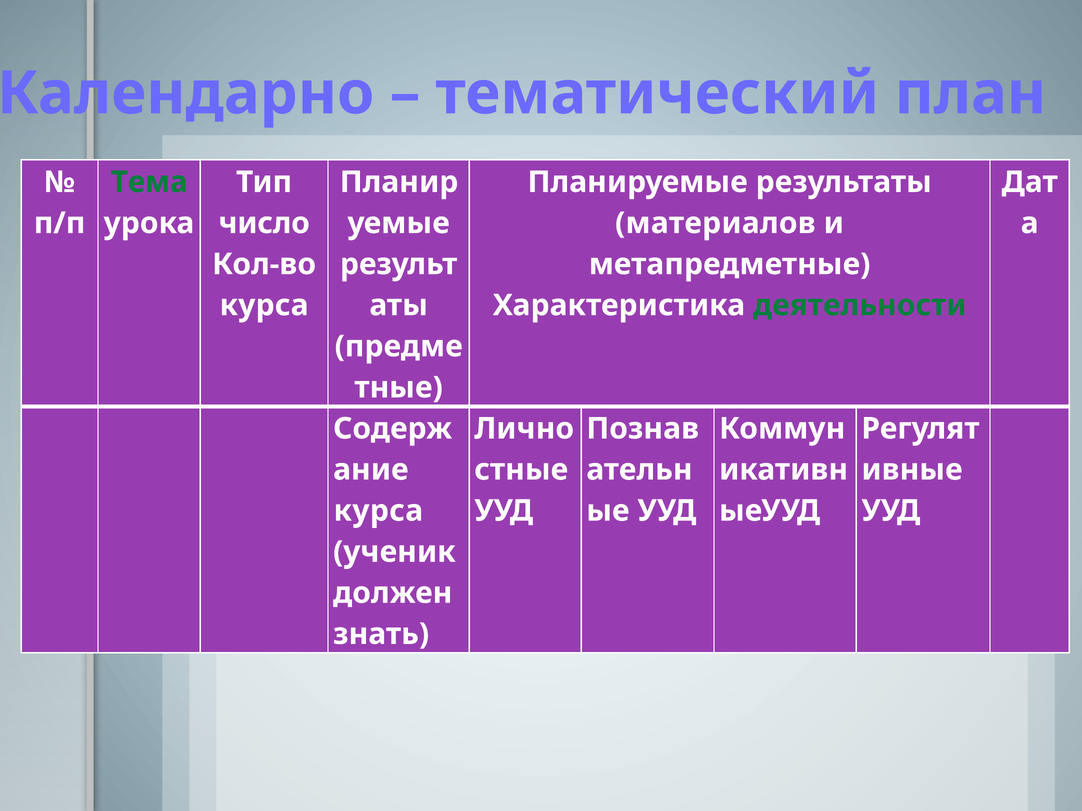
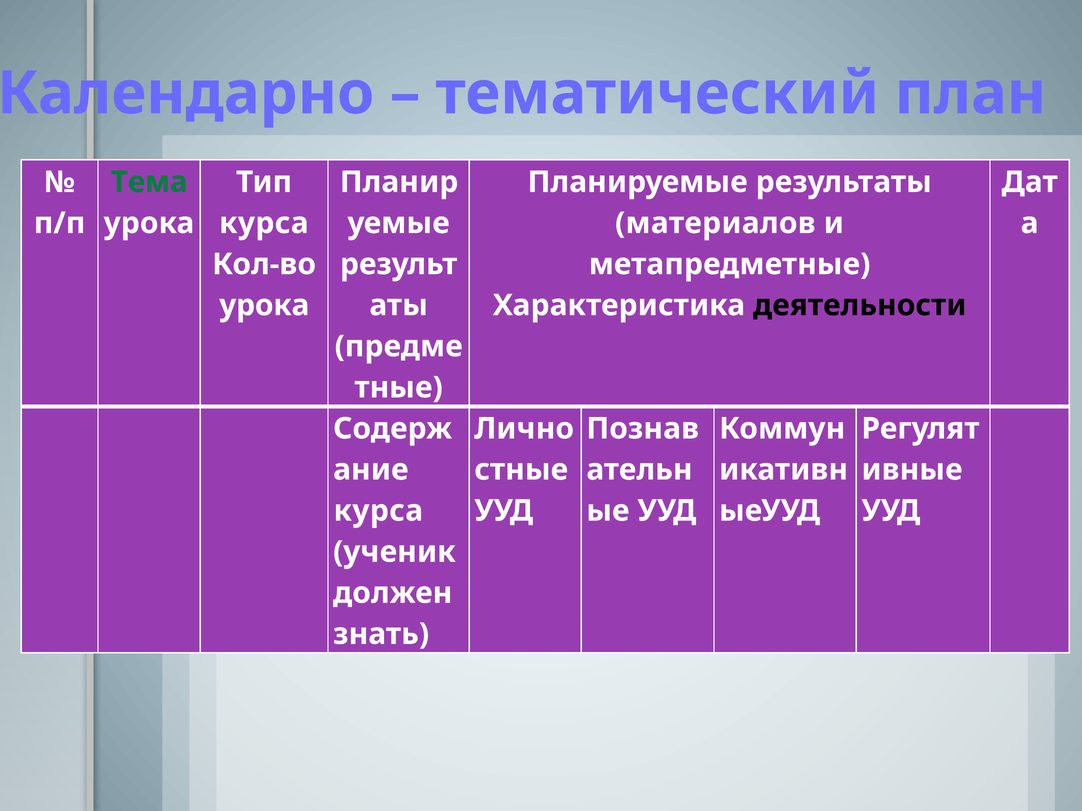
число at (264, 223): число -> курса
курса at (264, 306): курса -> урока
деятельности colour: green -> black
